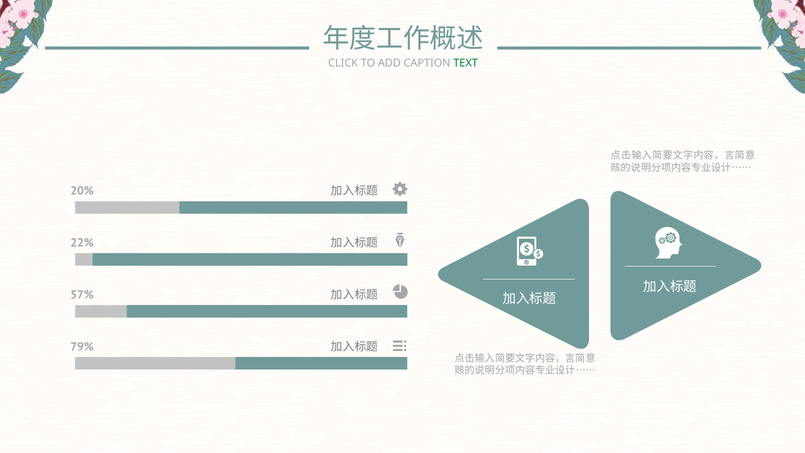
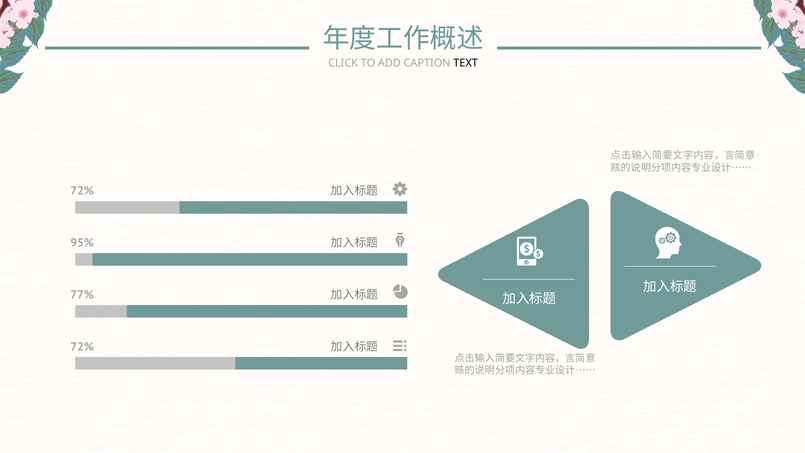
TEXT colour: green -> black
20% at (82, 191): 20% -> 72%
22%: 22% -> 95%
57%: 57% -> 77%
79% at (82, 347): 79% -> 72%
